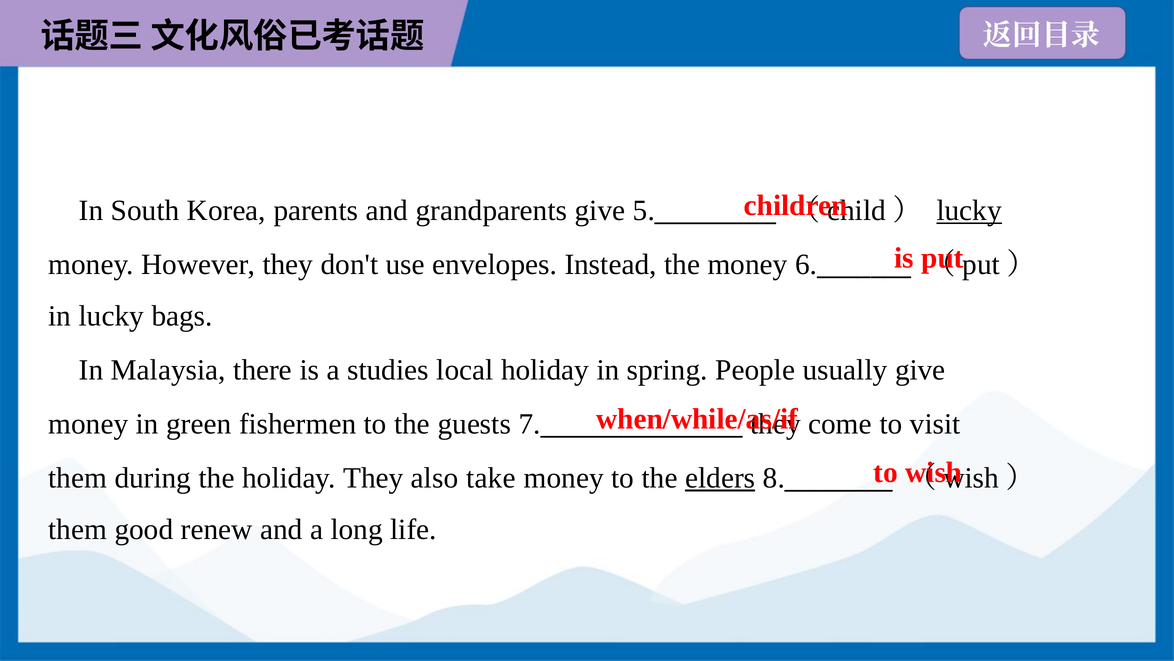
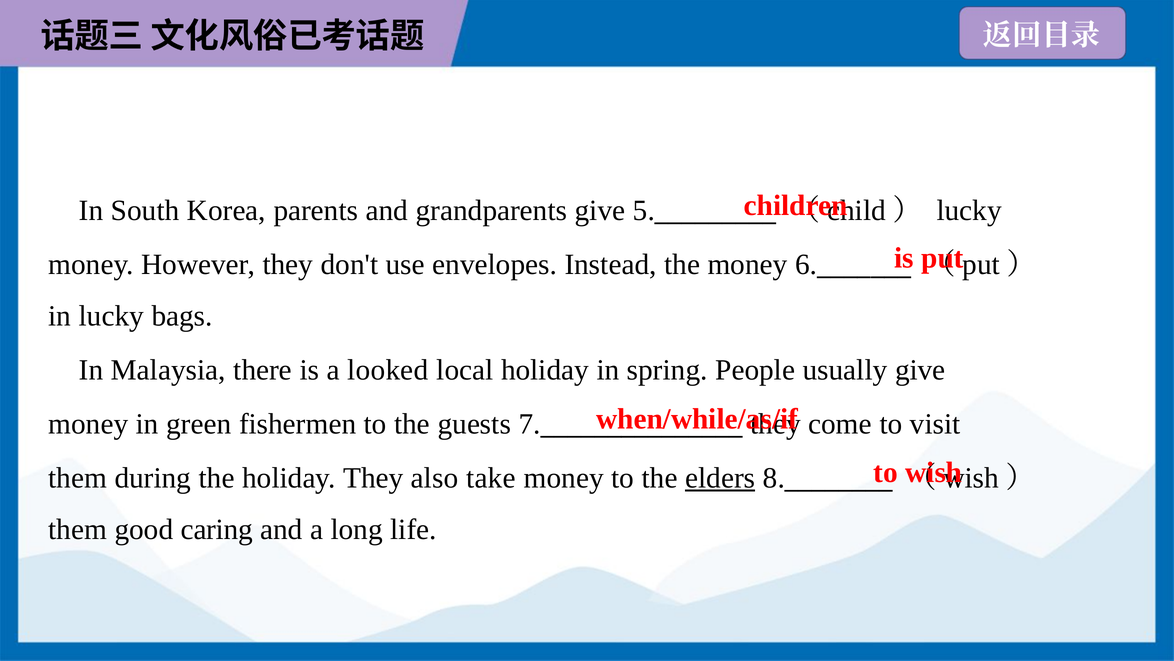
lucky at (969, 210) underline: present -> none
studies: studies -> looked
renew: renew -> caring
